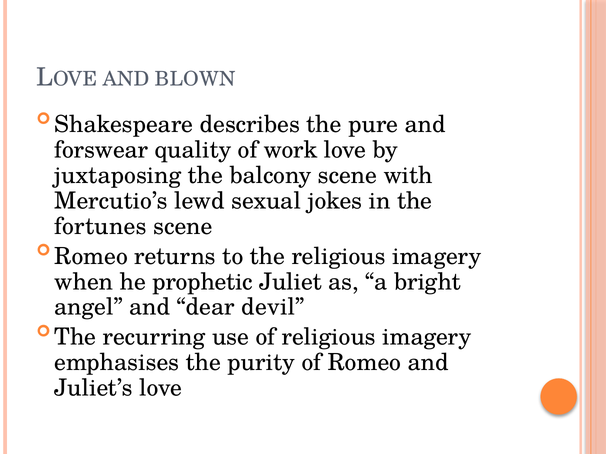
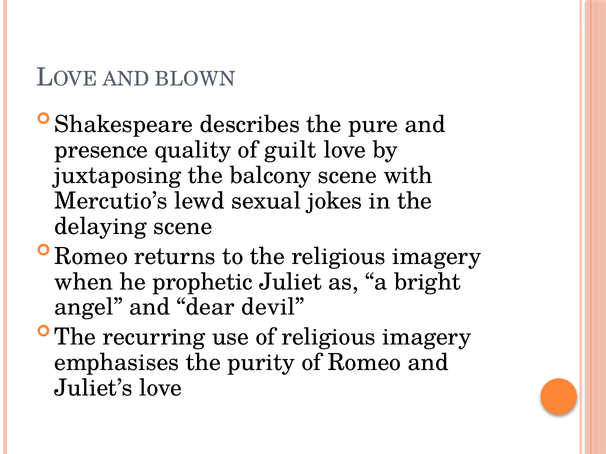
forswear: forswear -> presence
work: work -> guilt
fortunes: fortunes -> delaying
